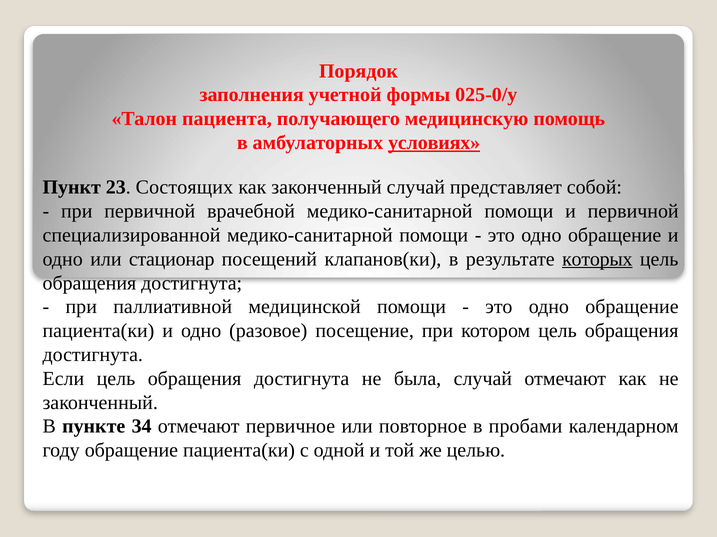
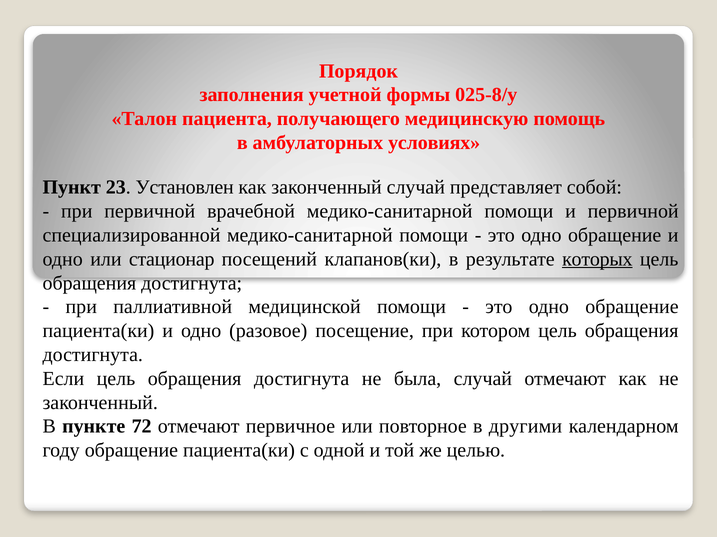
025-0/у: 025-0/у -> 025-8/у
условиях underline: present -> none
Состоящих: Состоящих -> Установлен
34: 34 -> 72
пробами: пробами -> другими
